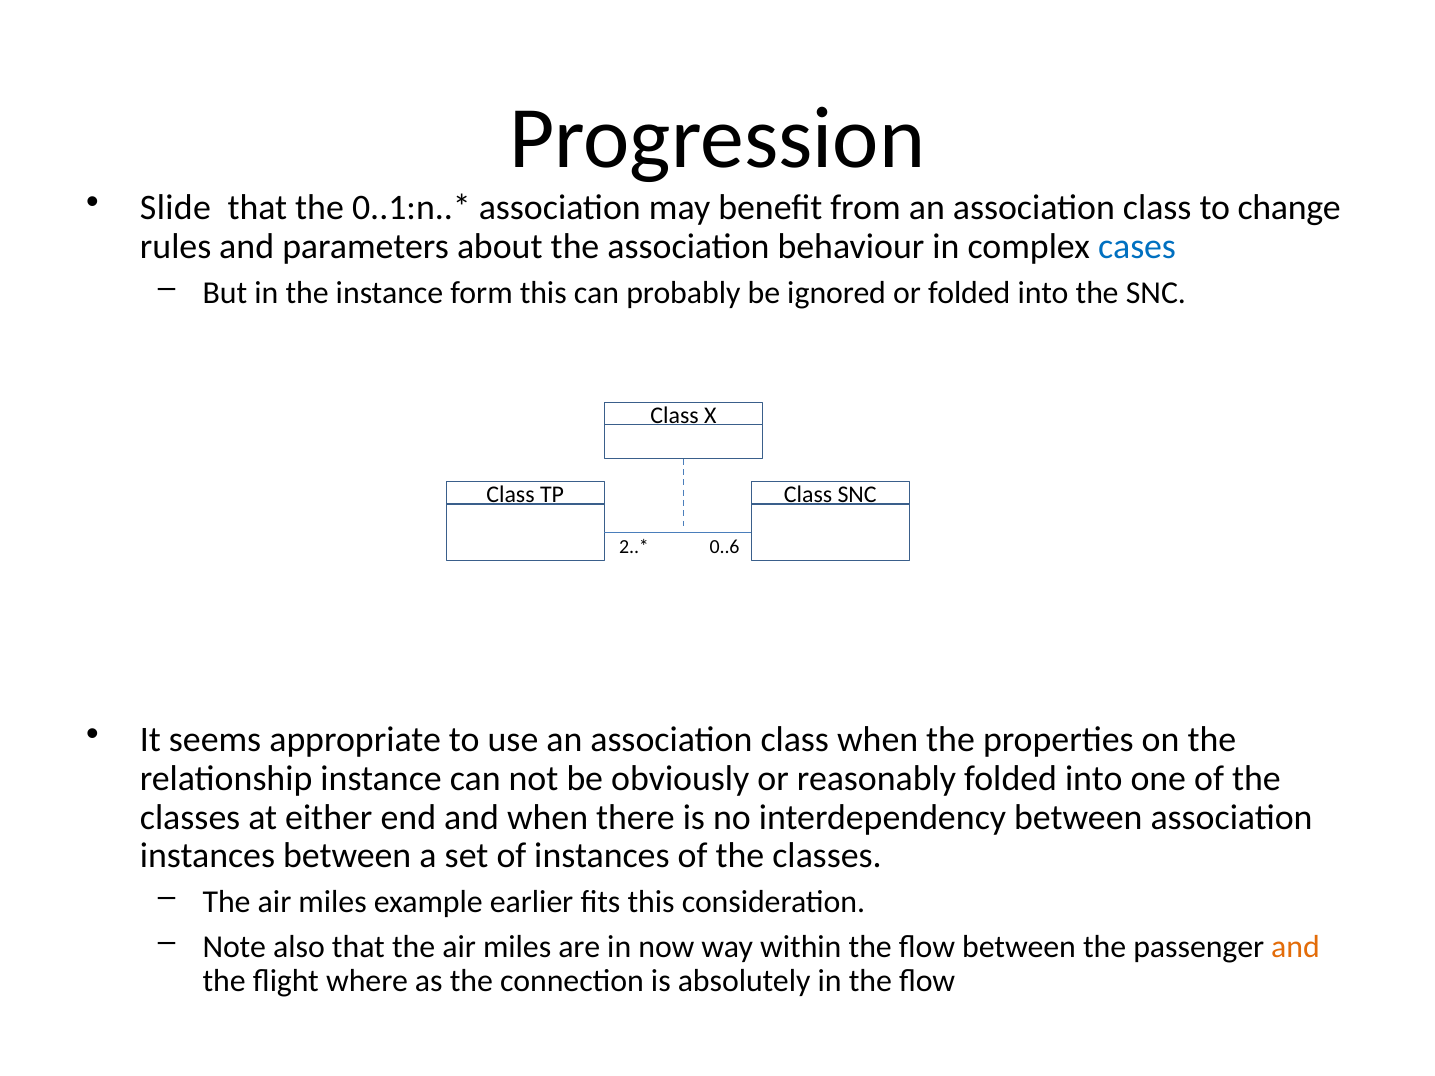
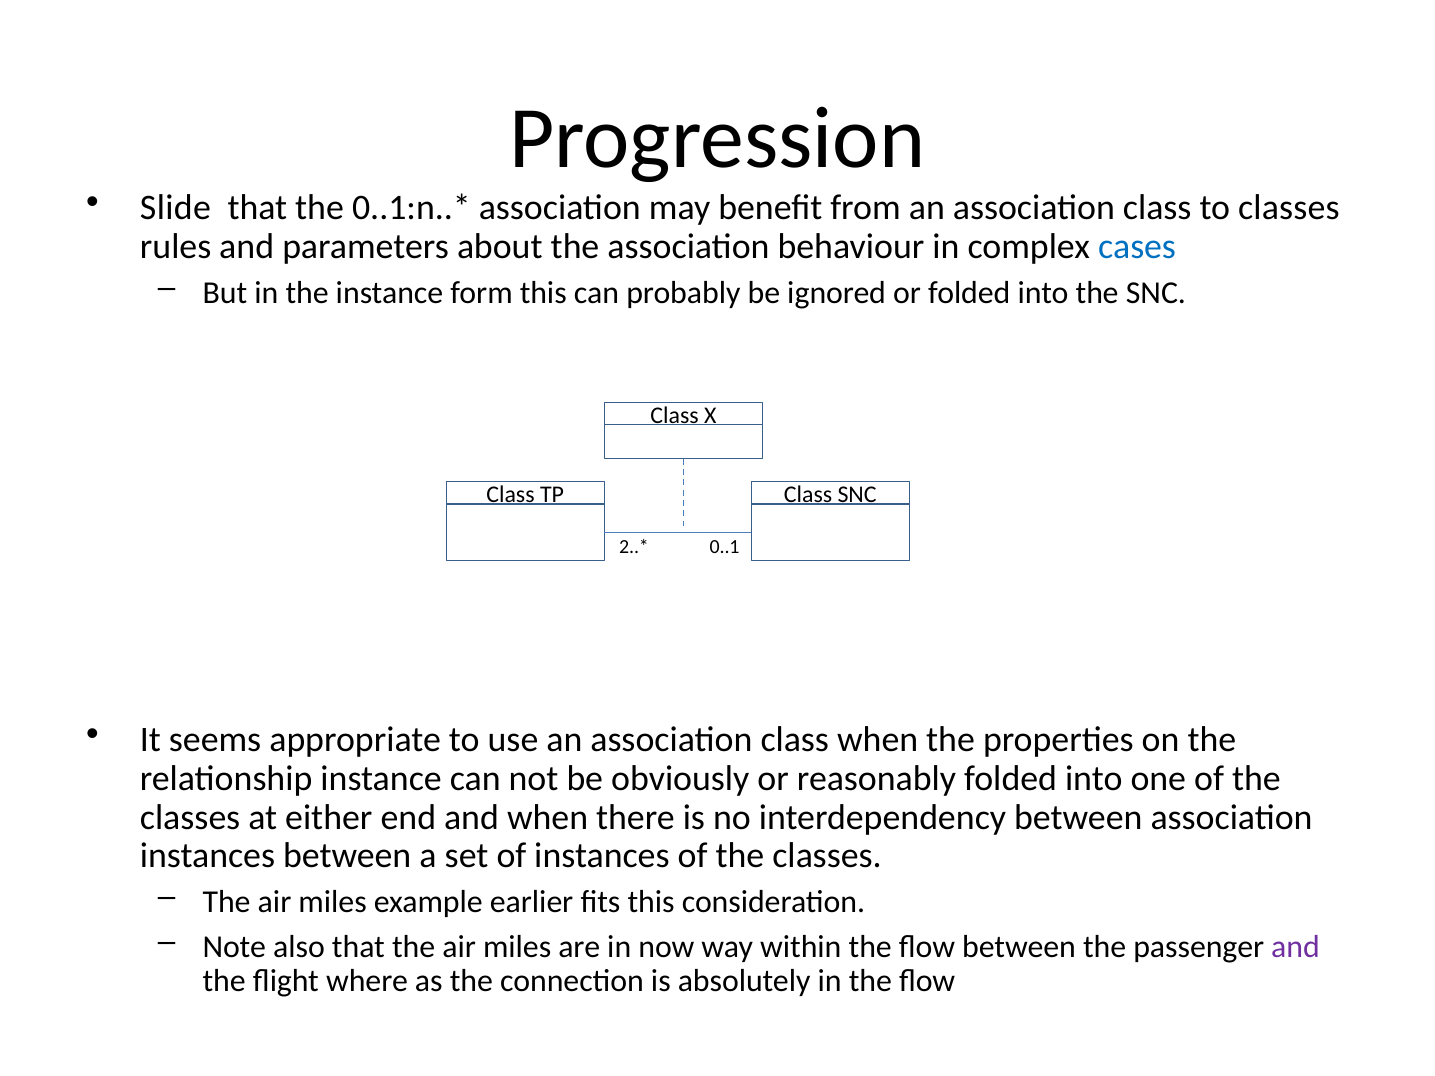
to change: change -> classes
0..6: 0..6 -> 0..1
and at (1296, 947) colour: orange -> purple
